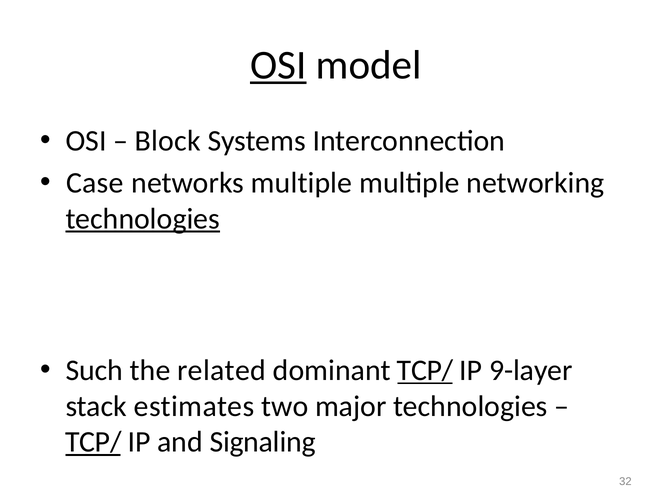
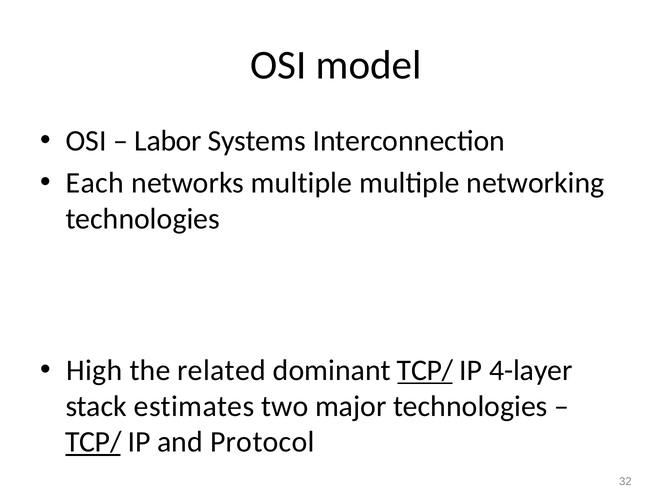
OSI at (278, 65) underline: present -> none
Block: Block -> Labor
Case: Case -> Each
technologies at (143, 219) underline: present -> none
Such: Such -> High
9-layer: 9-layer -> 4-layer
Signaling: Signaling -> Protocol
